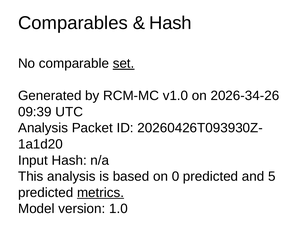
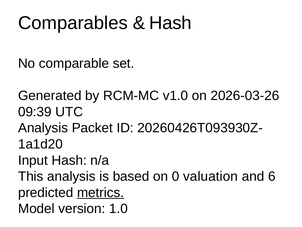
set underline: present -> none
2026-34-26: 2026-34-26 -> 2026-03-26
0 predicted: predicted -> valuation
5: 5 -> 6
